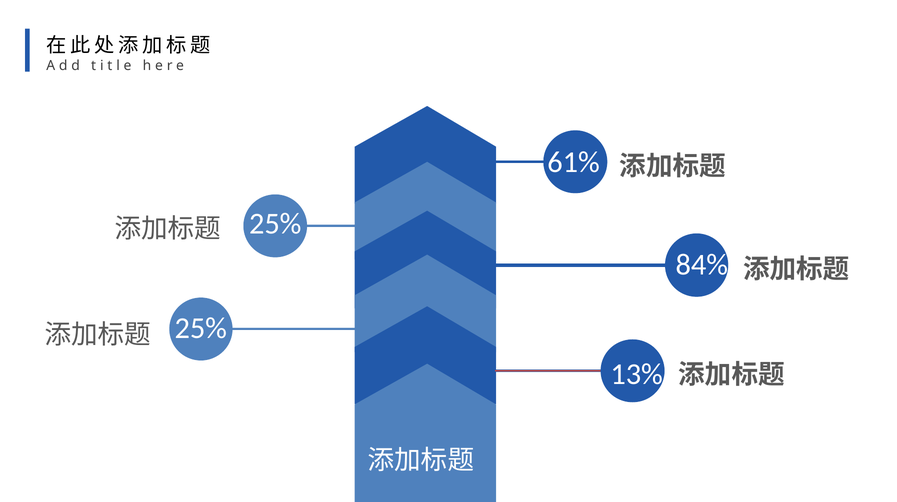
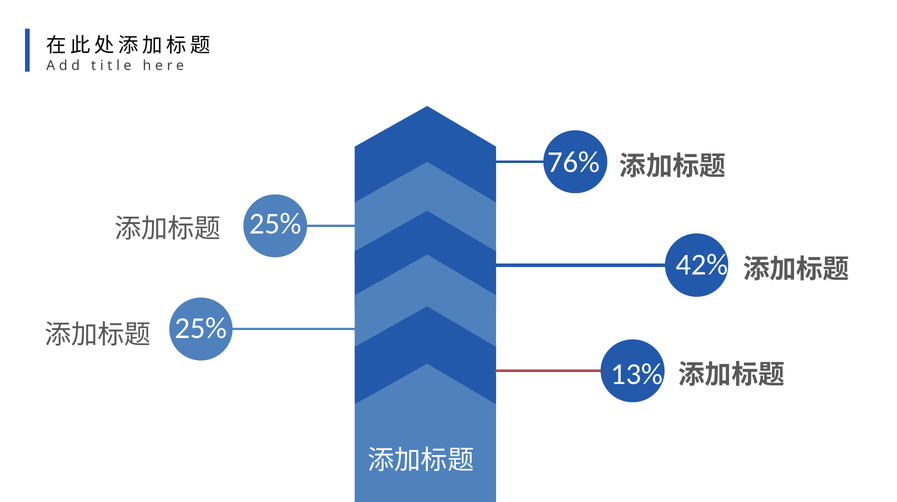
61%: 61% -> 76%
84%: 84% -> 42%
